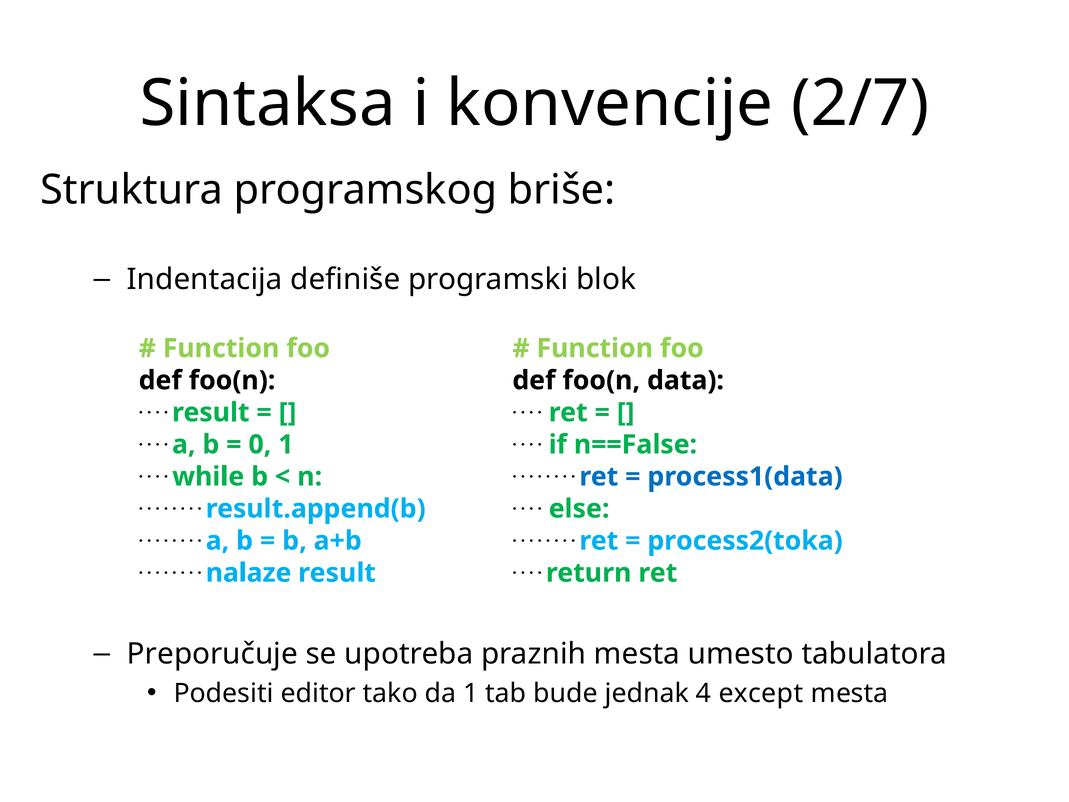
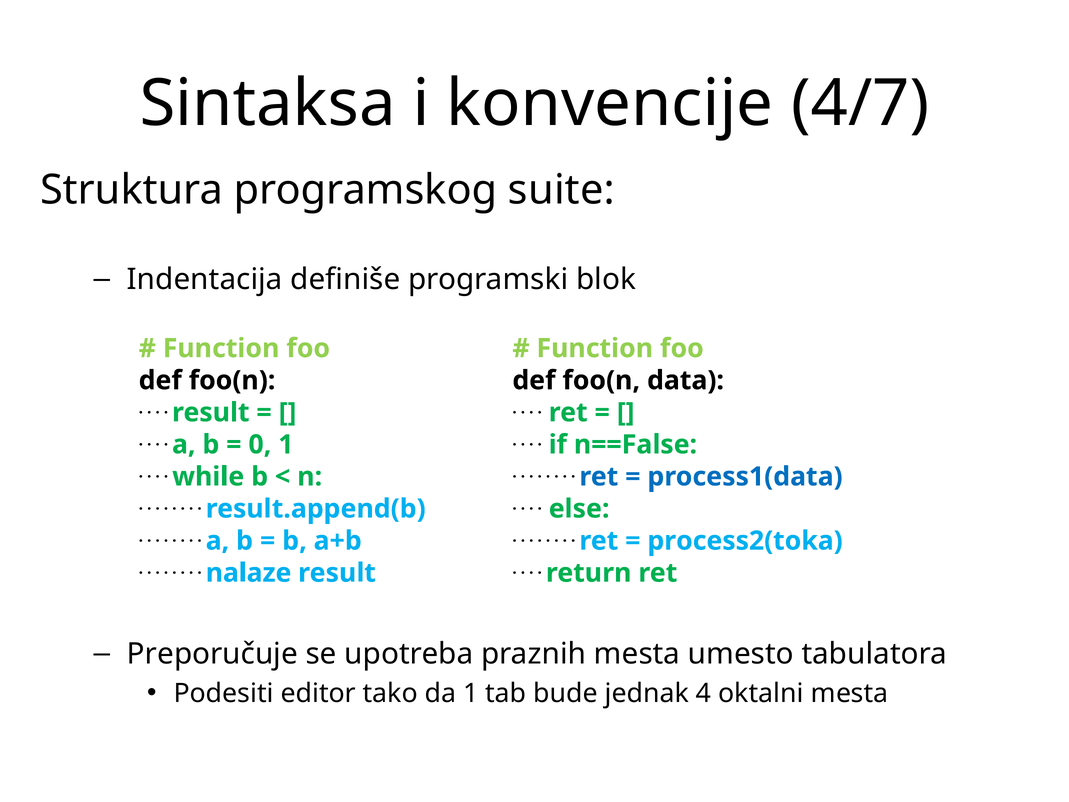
2/7: 2/7 -> 4/7
briše: briše -> suite
except: except -> oktalni
